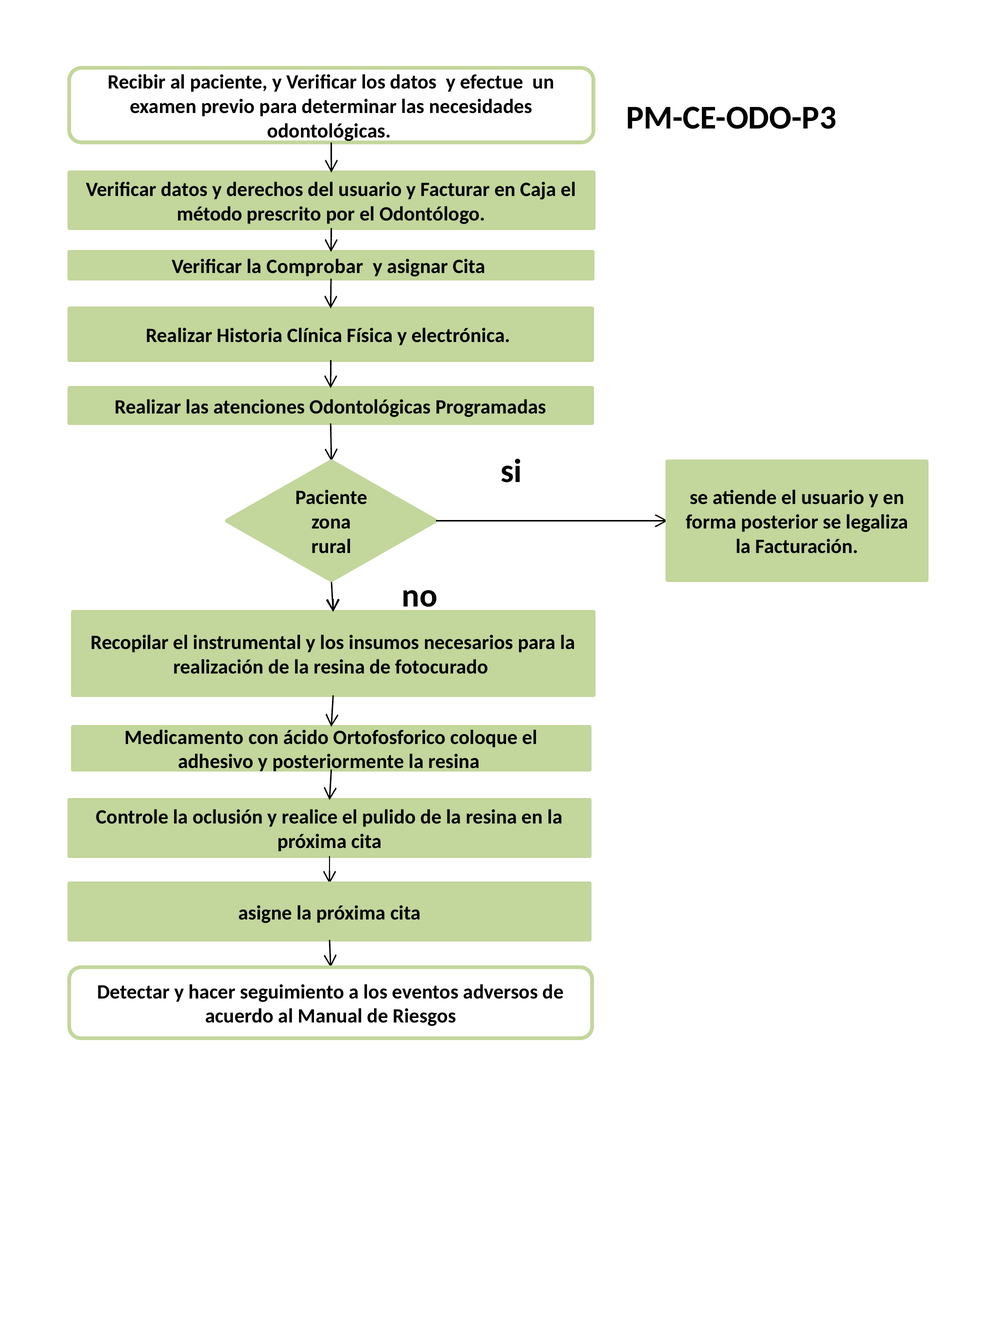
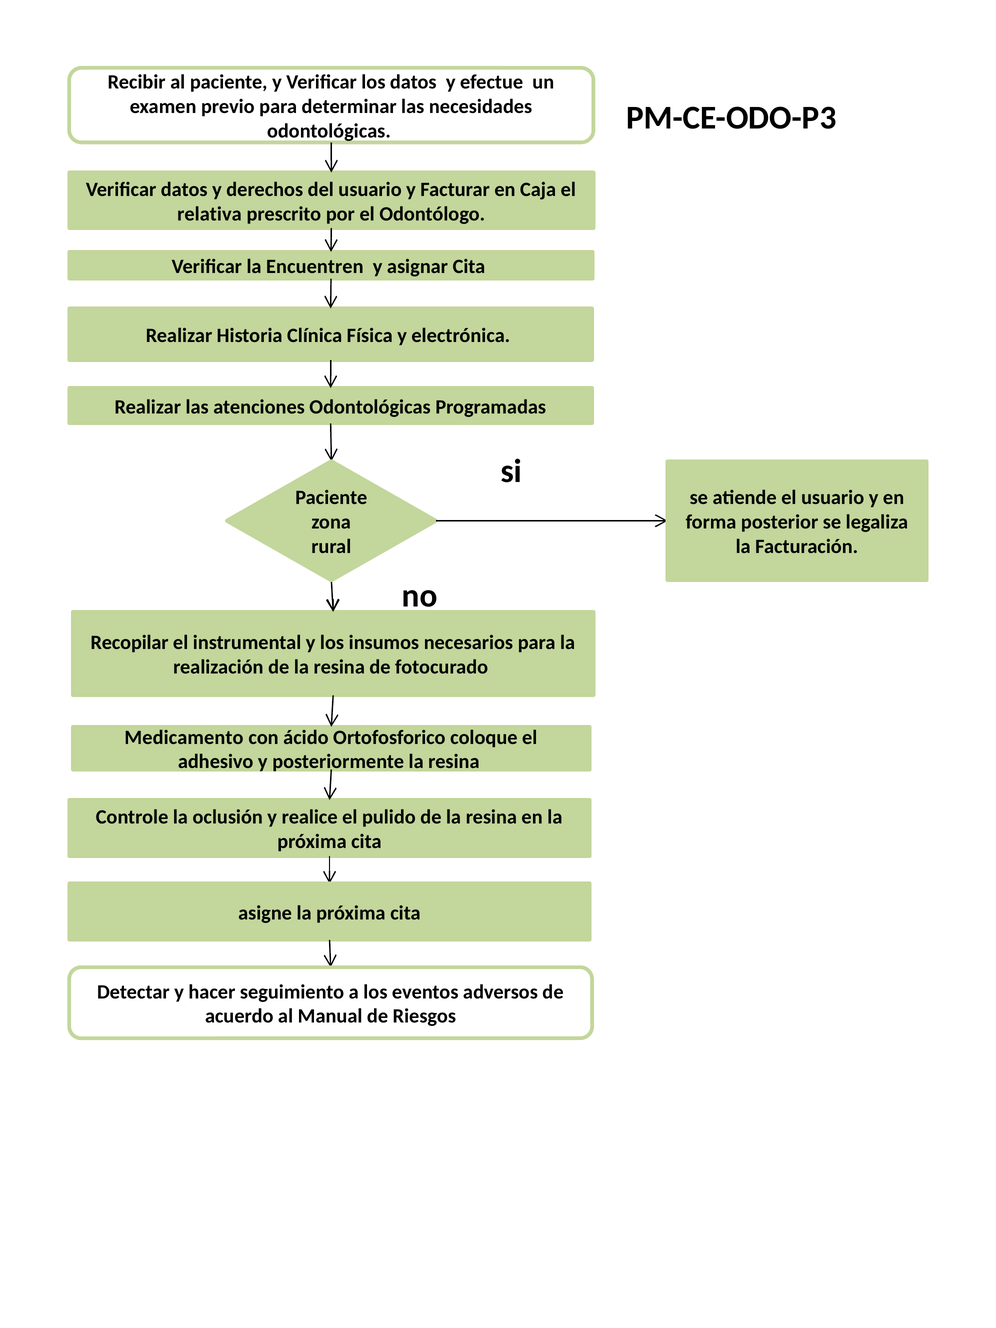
método: método -> relativa
Comprobar: Comprobar -> Encuentren
